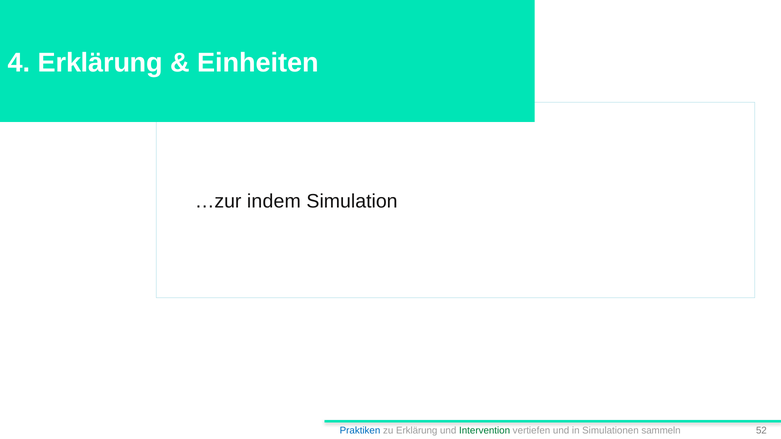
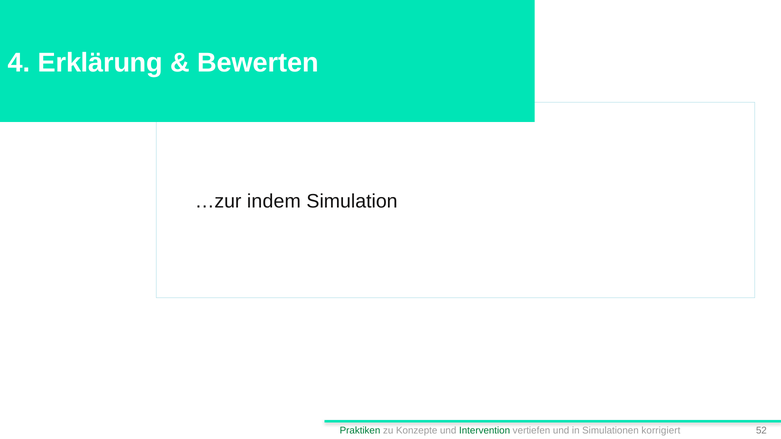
Einheiten: Einheiten -> Bewerten
Praktiken colour: blue -> green
zu Erklärung: Erklärung -> Konzepte
sammeln: sammeln -> korrigiert
